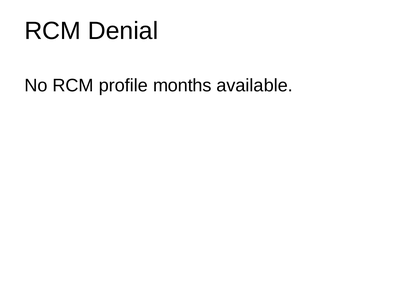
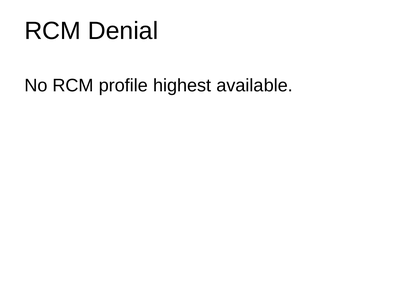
months: months -> highest
